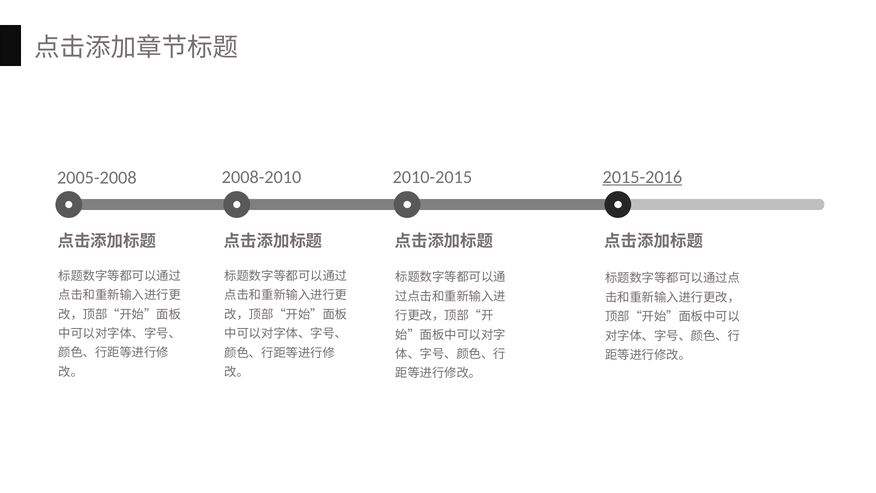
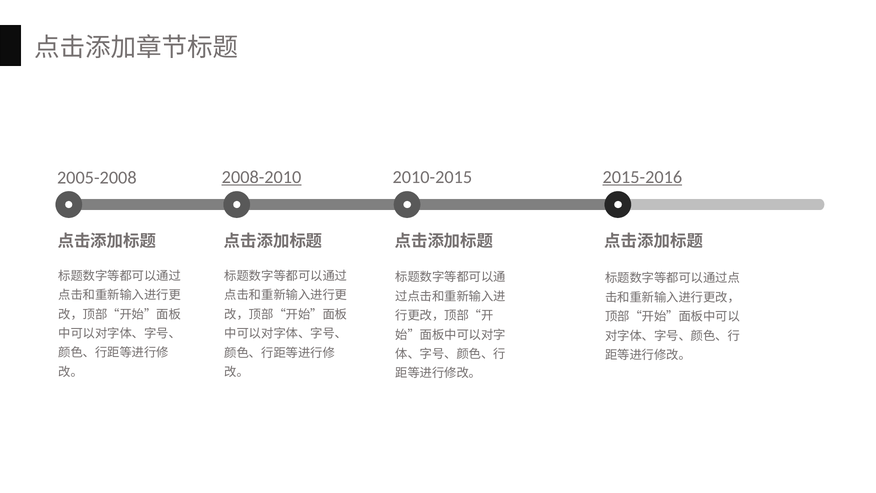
2008-2010 underline: none -> present
